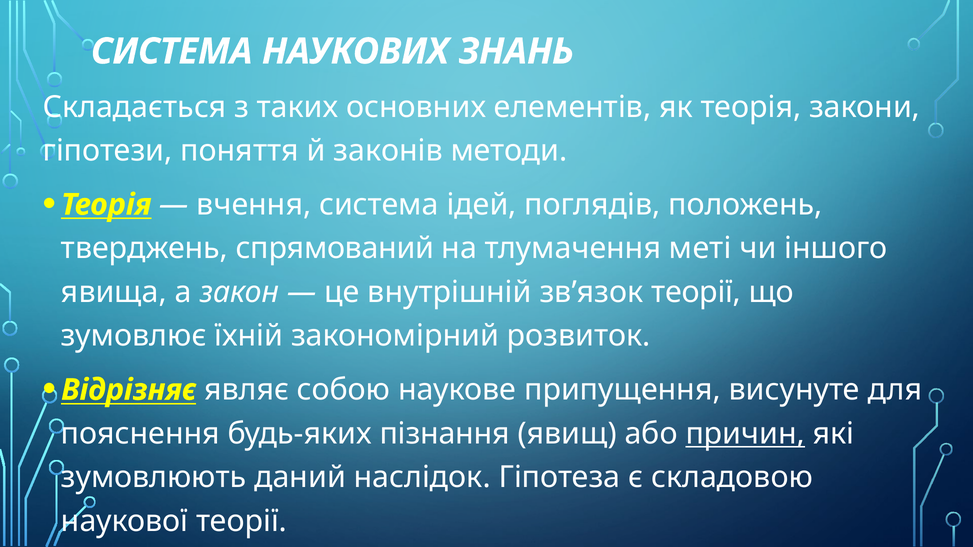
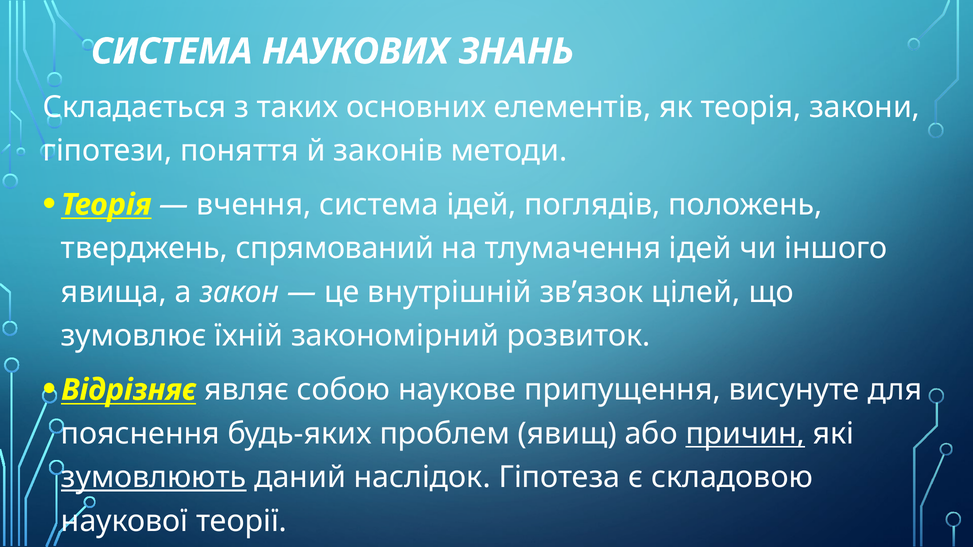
тлумачення меті: меті -> ідей
зв’язок теорії: теорії -> цілей
пізнання: пізнання -> проблем
зумовлюють underline: none -> present
